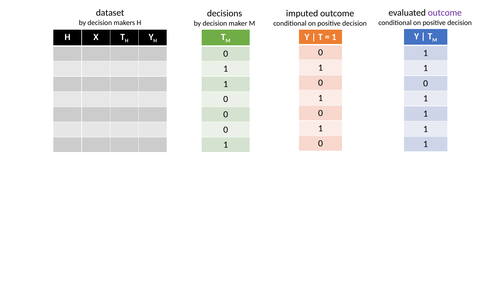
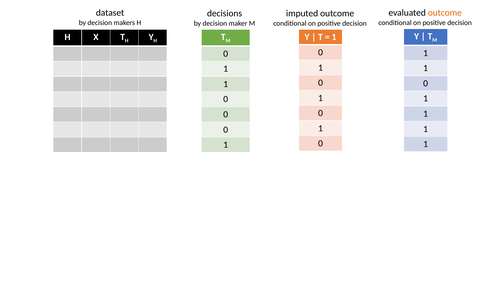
outcome at (445, 13) colour: purple -> orange
